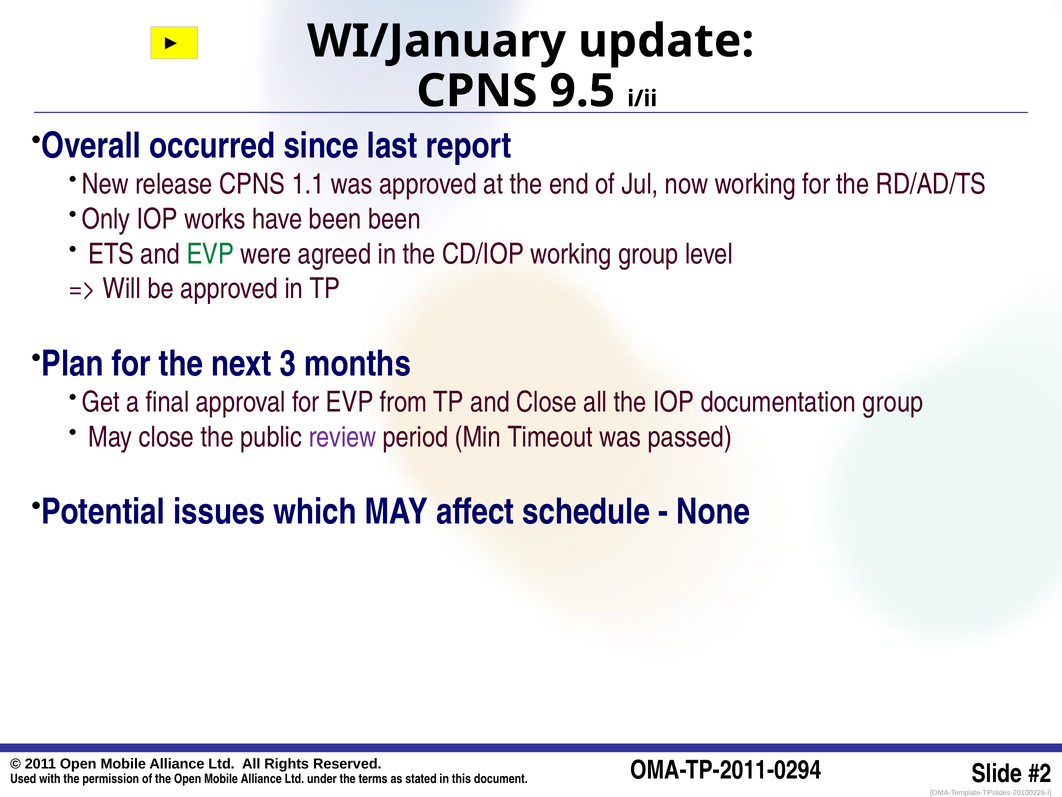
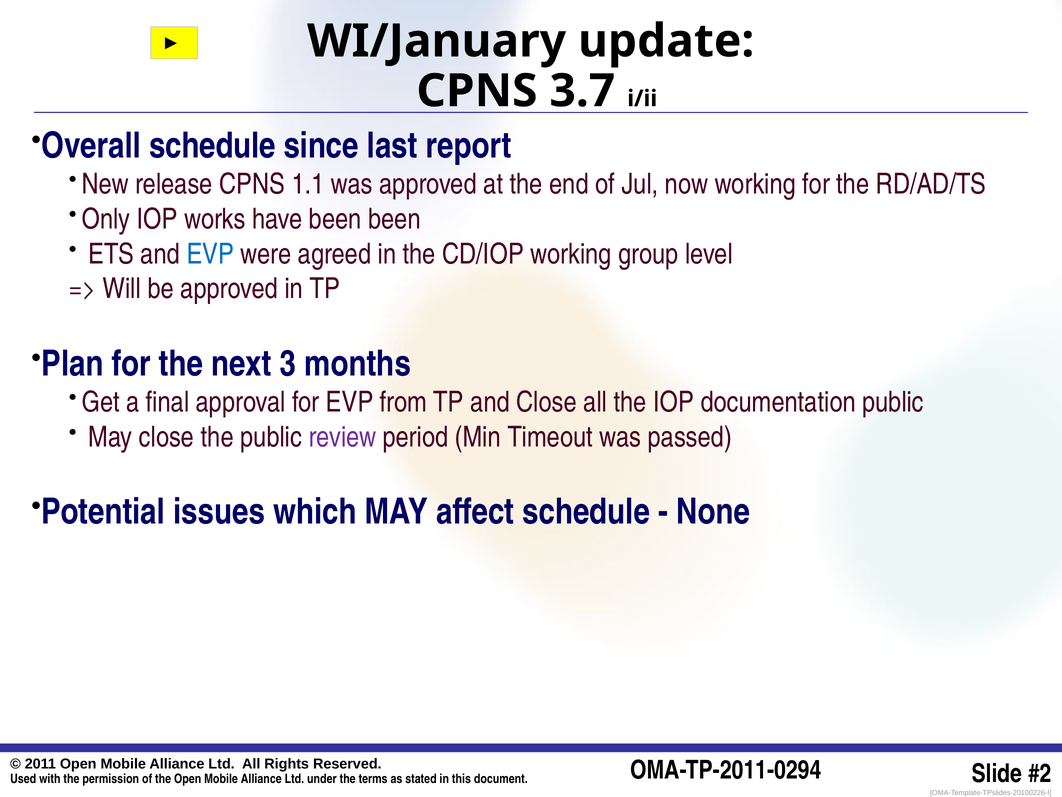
9.5: 9.5 -> 3.7
Overall occurred: occurred -> schedule
EVP at (210, 254) colour: green -> blue
documentation group: group -> public
